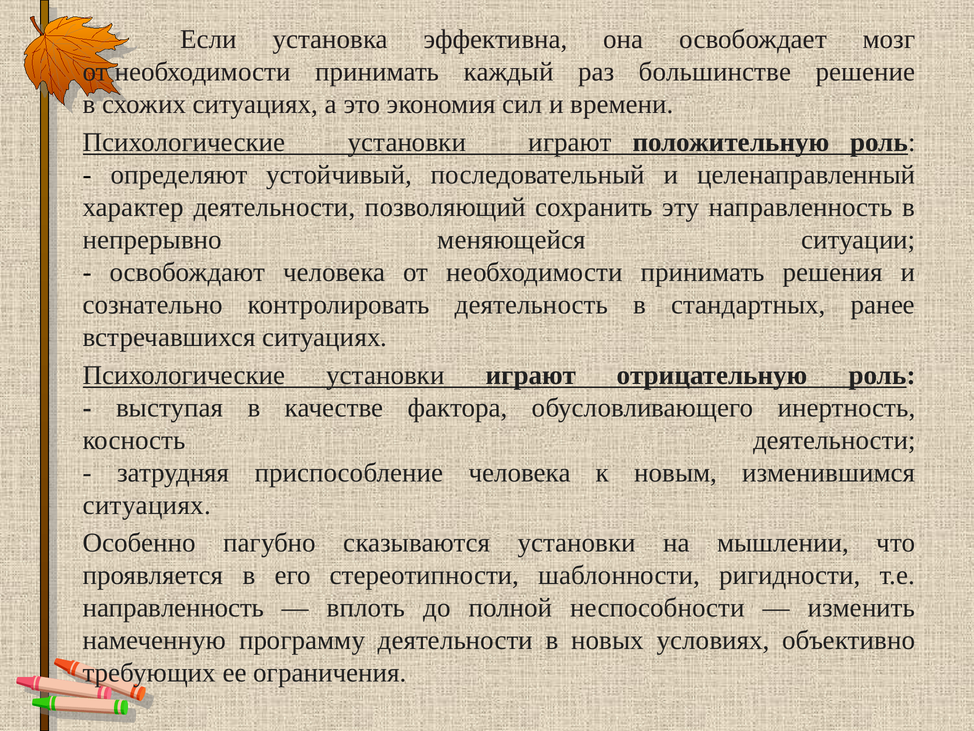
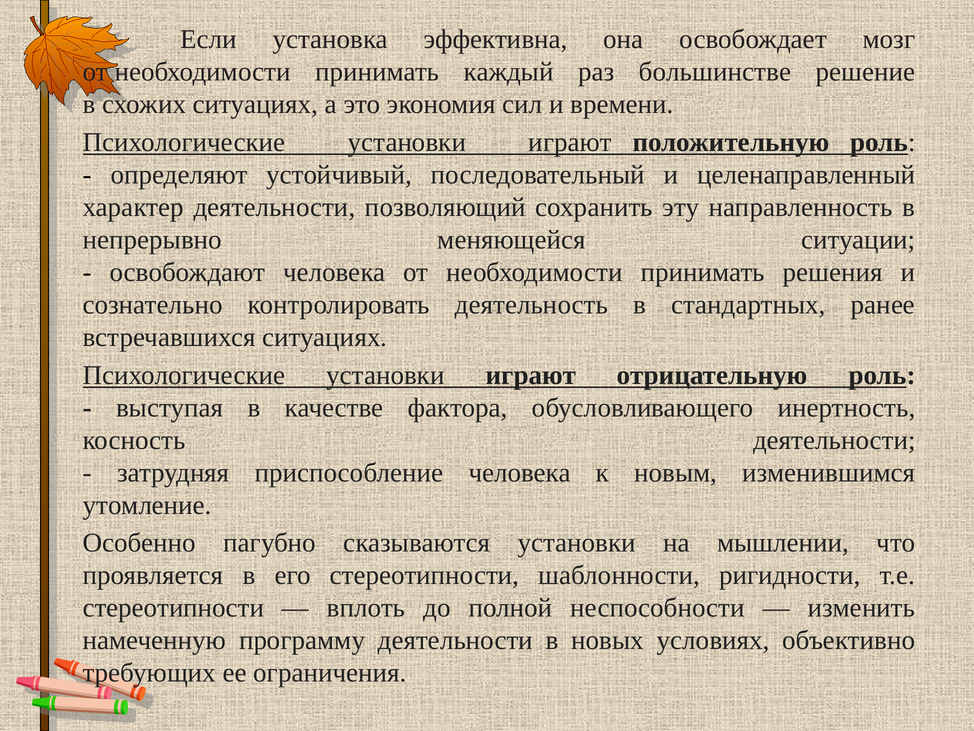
ситуациях at (147, 505): ситуациях -> утомление
направленность at (173, 608): направленность -> стереотипности
